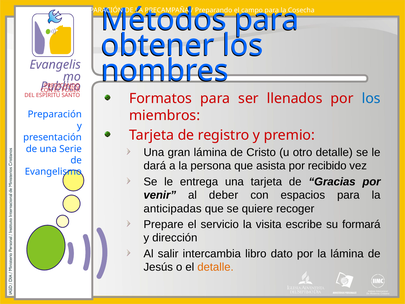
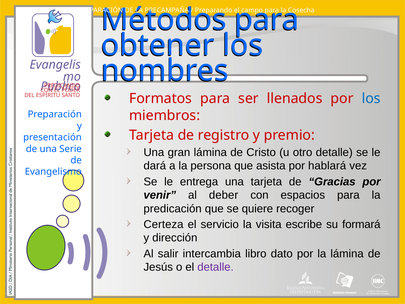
recibido: recibido -> hablará
anticipadas: anticipadas -> predicación
Prepare: Prepare -> Certeza
detalle at (215, 267) colour: orange -> purple
